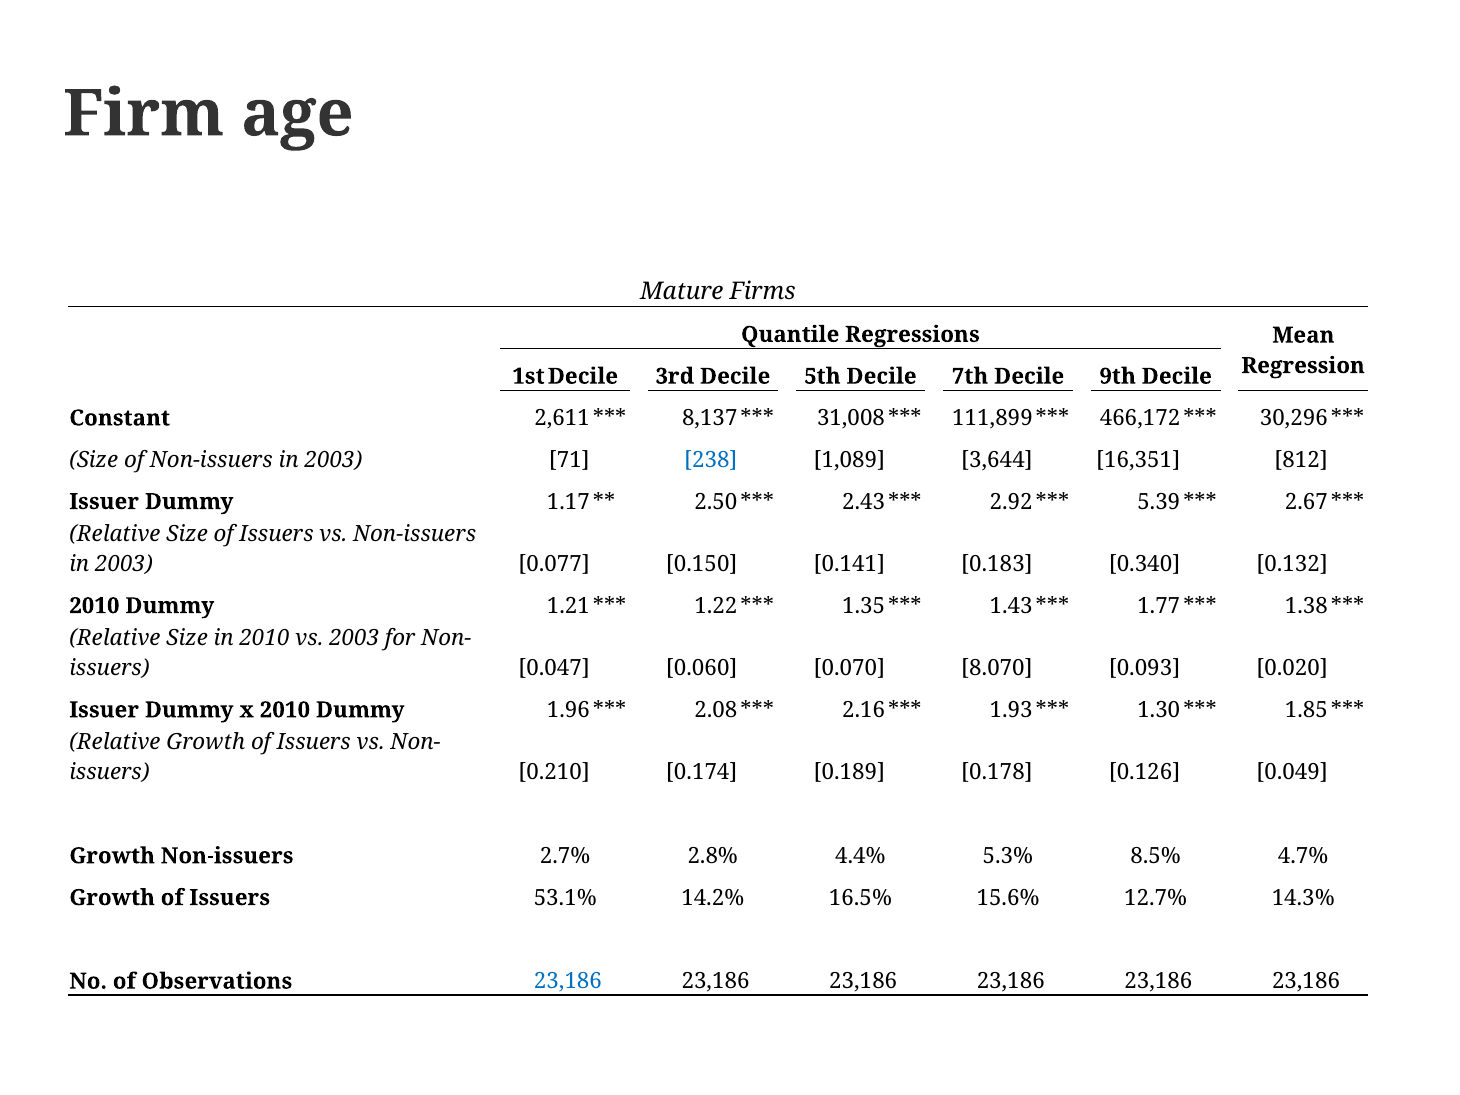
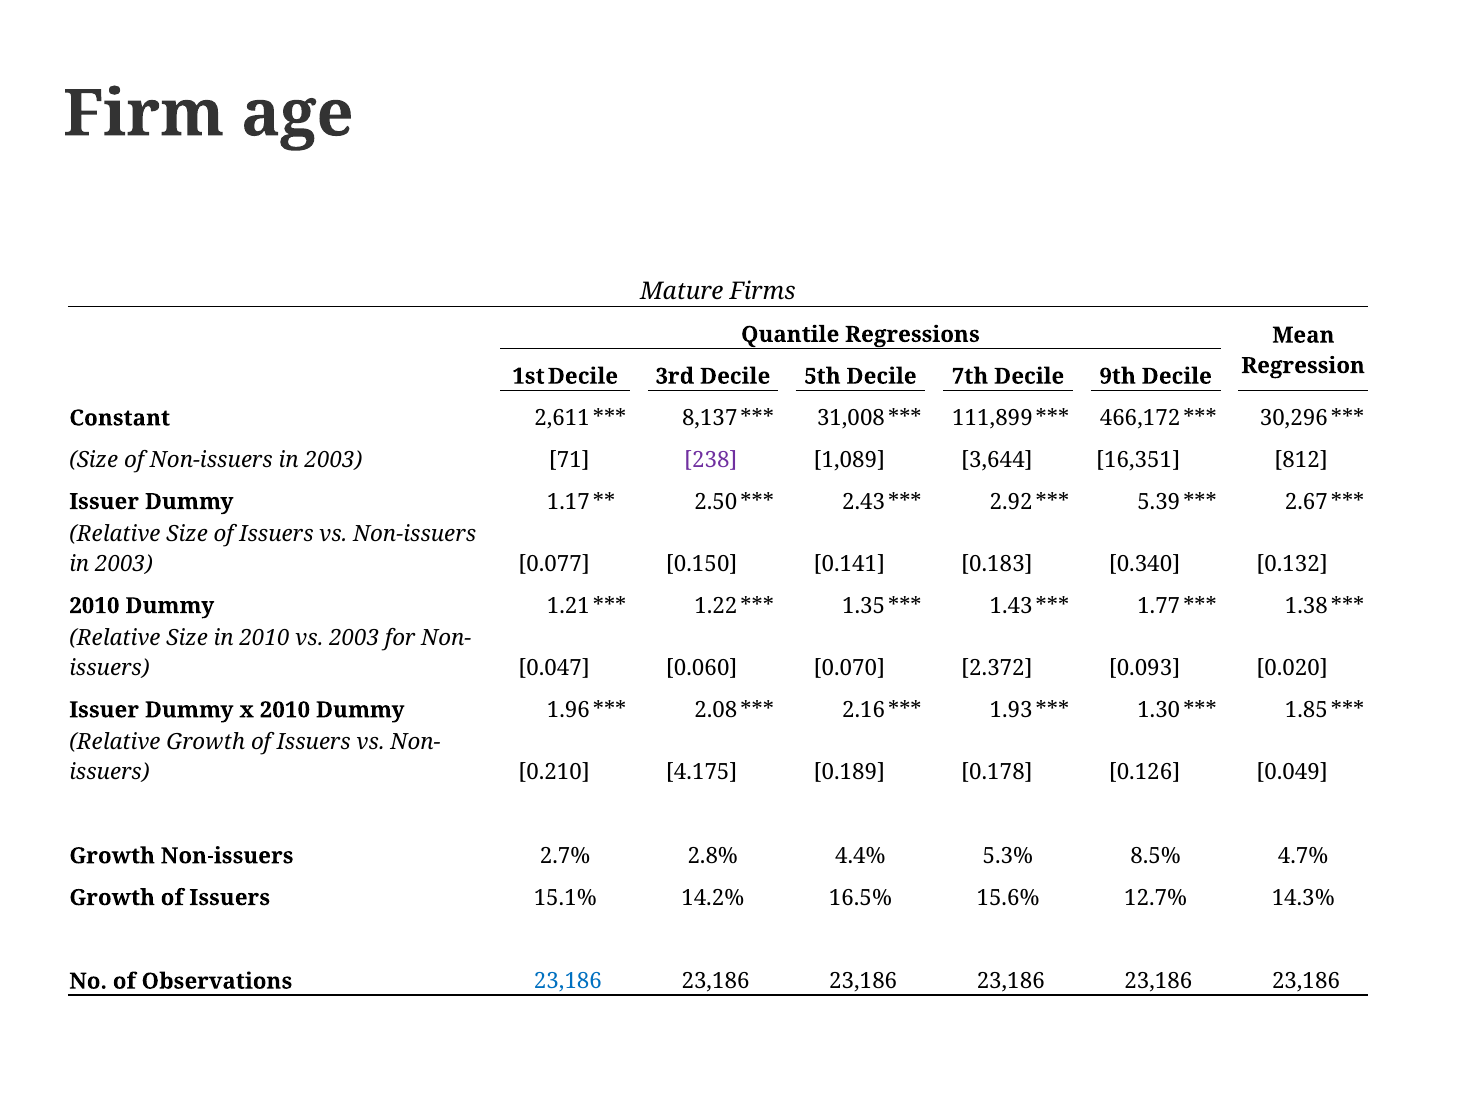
238 colour: blue -> purple
8.070: 8.070 -> 2.372
0.174: 0.174 -> 4.175
53.1%: 53.1% -> 15.1%
